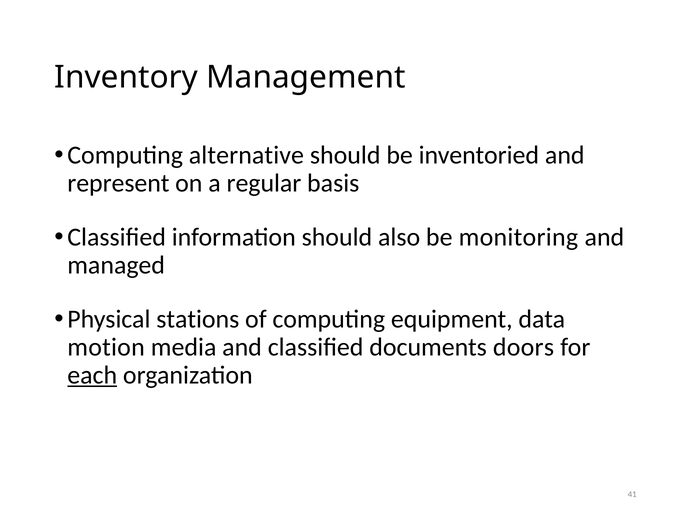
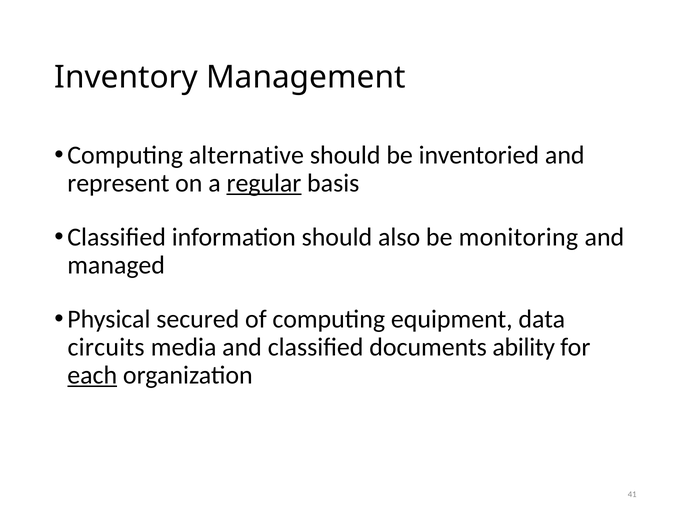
regular underline: none -> present
stations: stations -> secured
motion: motion -> circuits
doors: doors -> ability
